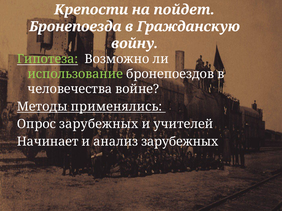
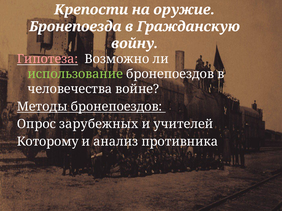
пойдет: пойдет -> оружие
Гипотеза colour: light green -> pink
Методы применялись: применялись -> бронепоездов
Начинает: Начинает -> Которому
анализ зарубежных: зарубежных -> противника
